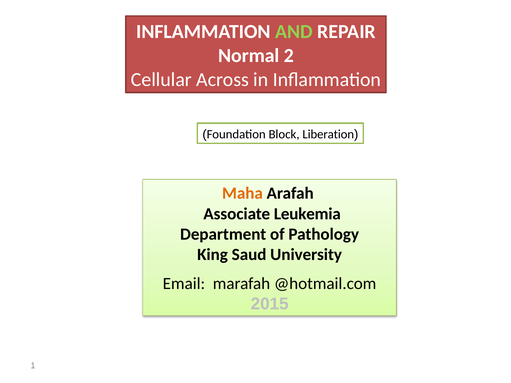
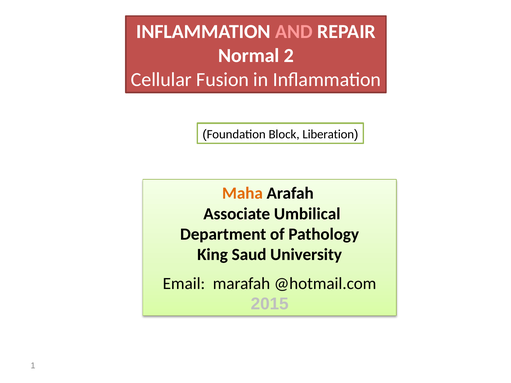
AND colour: light green -> pink
Across: Across -> Fusion
Leukemia: Leukemia -> Umbilical
